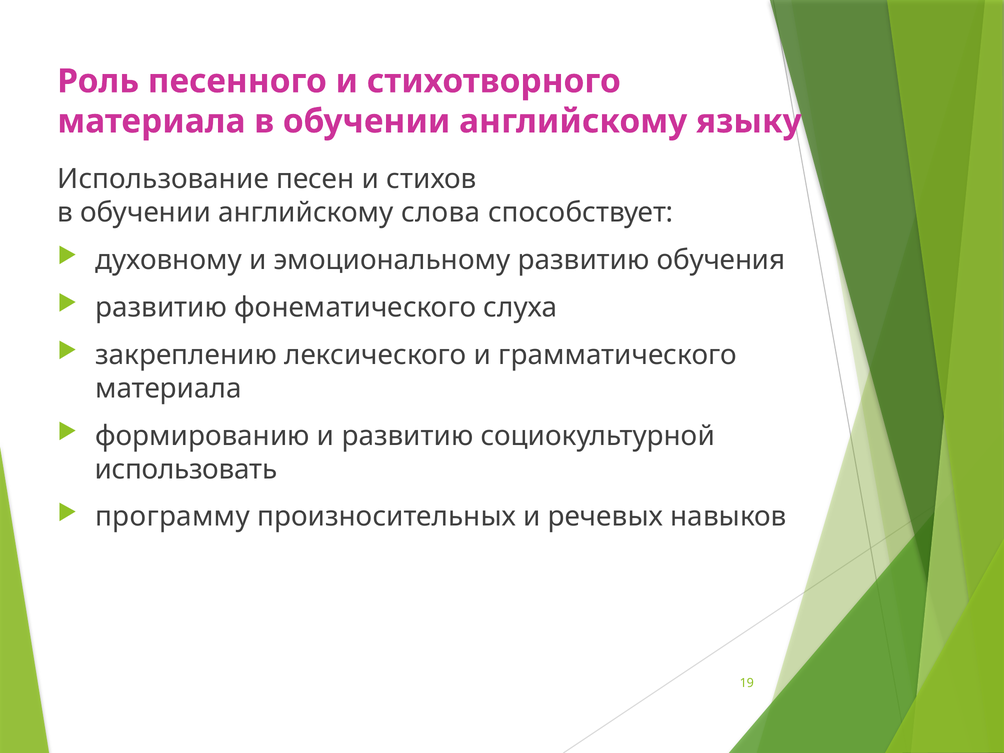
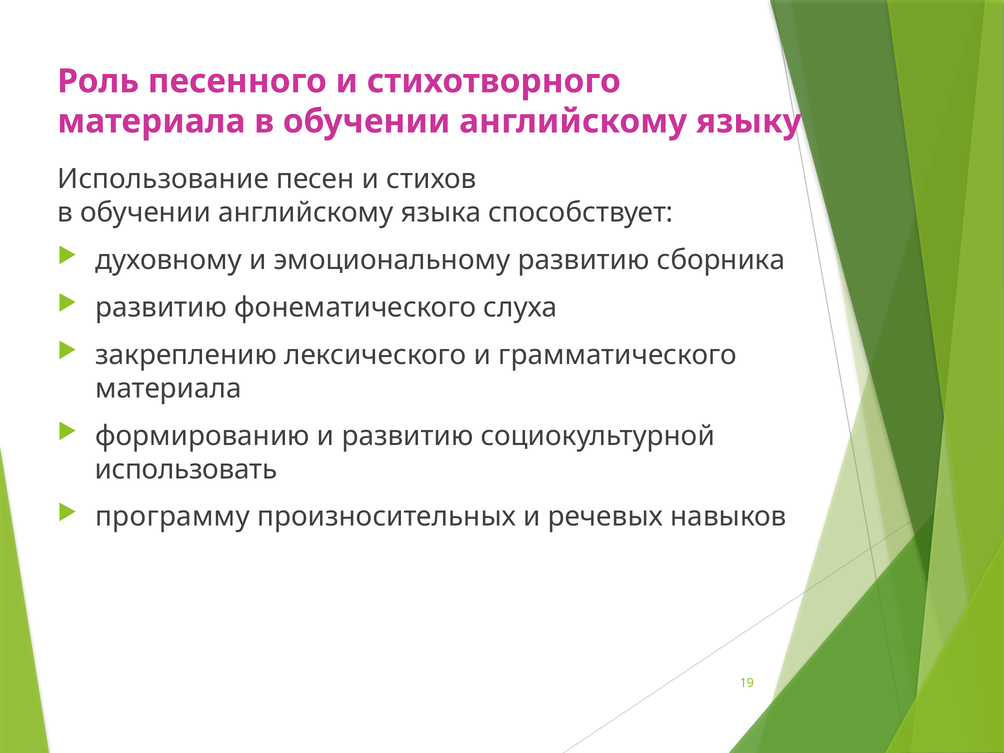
слова: слова -> языка
обучения: обучения -> сборника
